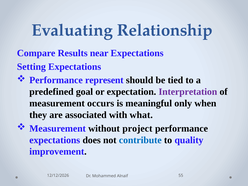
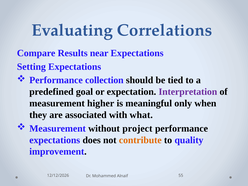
Relationship: Relationship -> Correlations
represent: represent -> collection
occurs: occurs -> higher
contribute colour: blue -> orange
